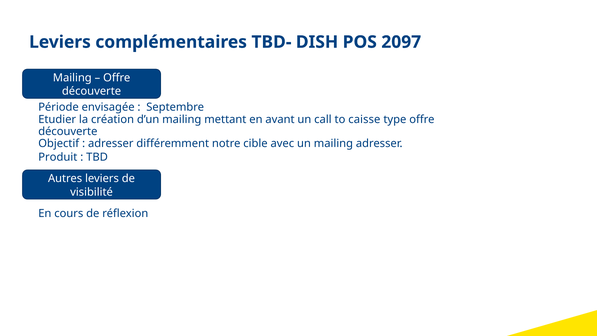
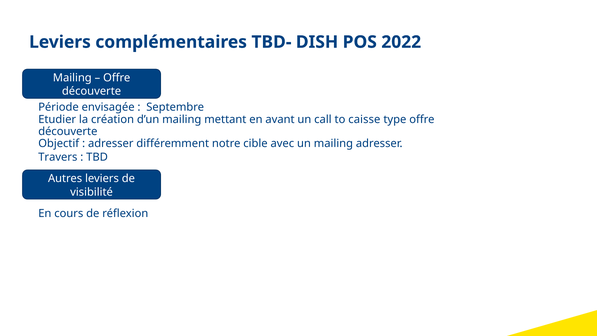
2097: 2097 -> 2022
Produit: Produit -> Travers
